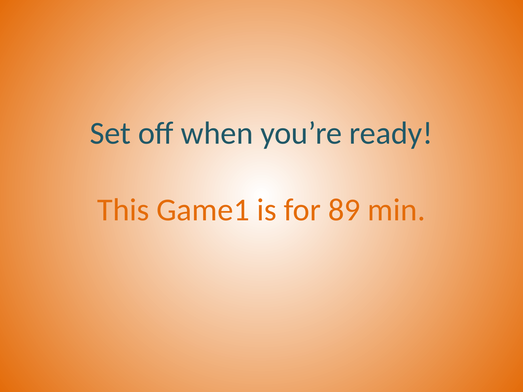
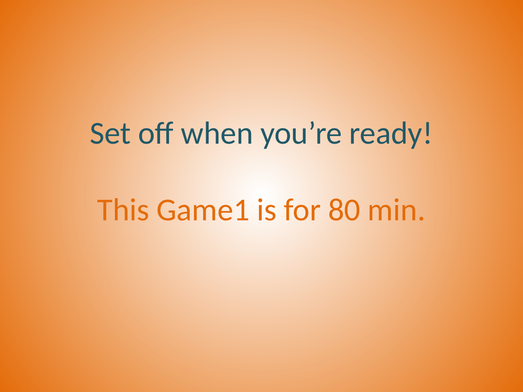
89: 89 -> 80
